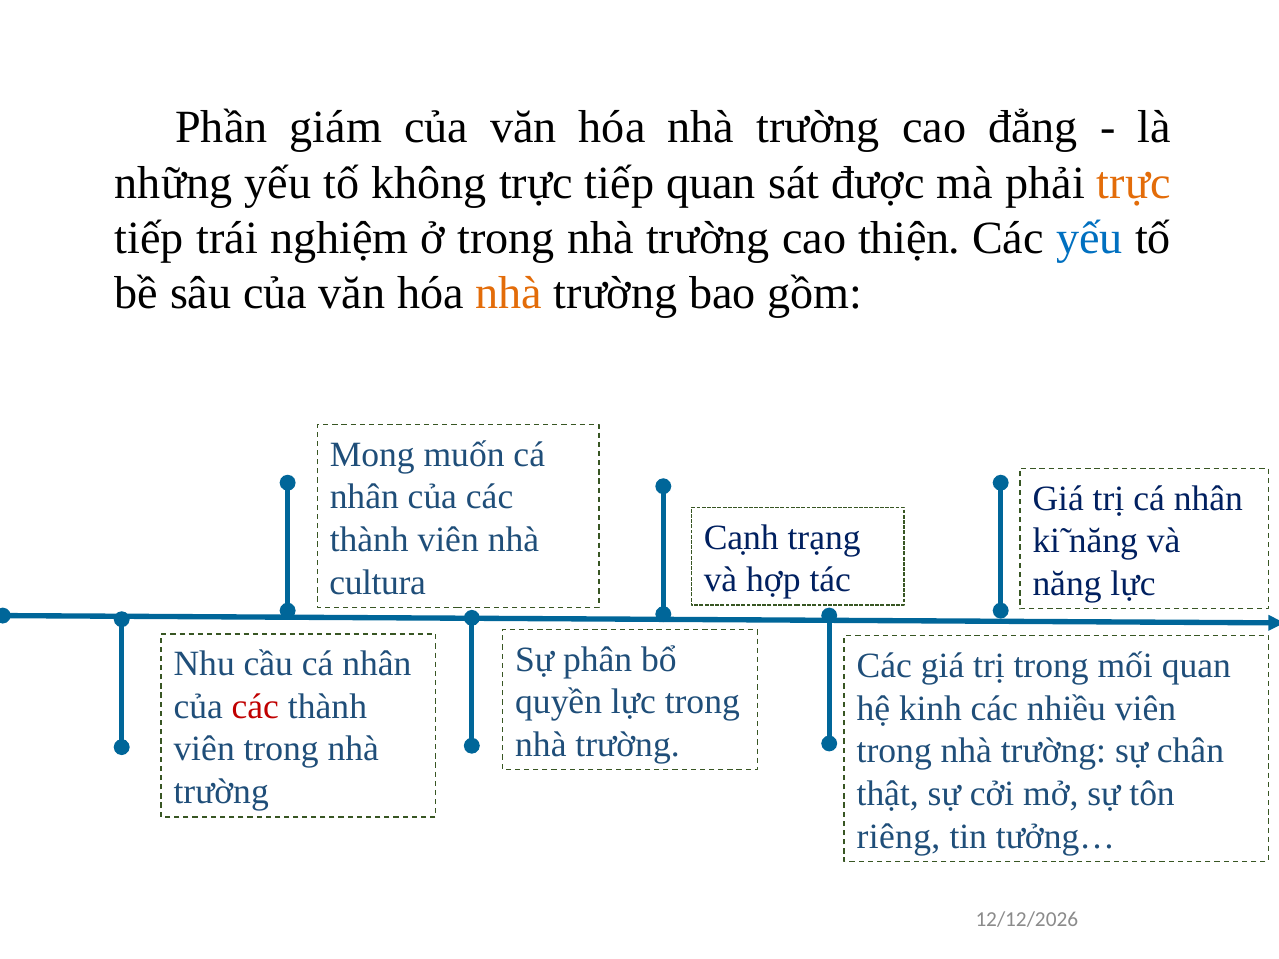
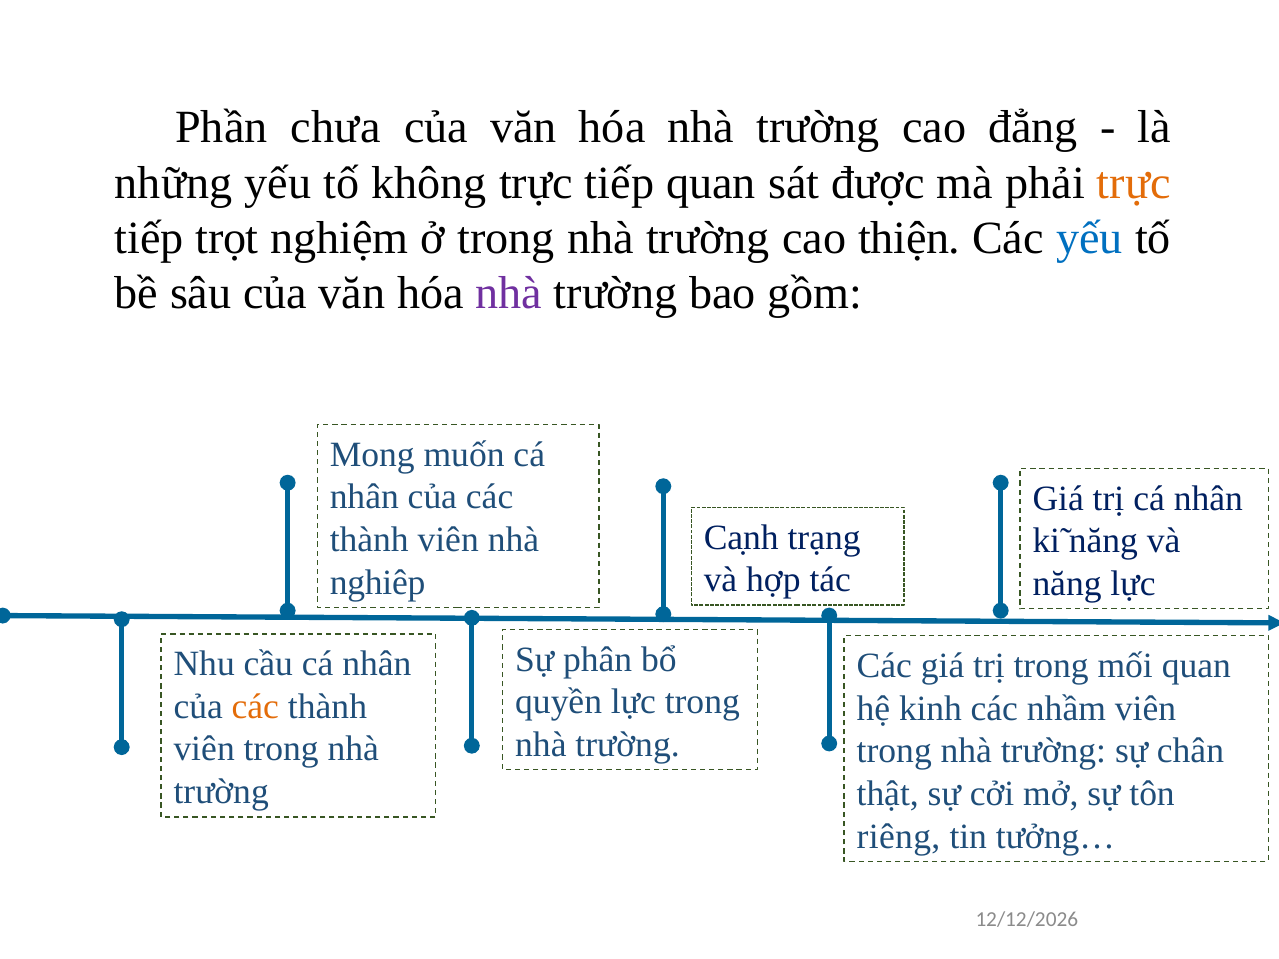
giám: giám -> chưa
trái: trái -> trọt
nhà at (509, 294) colour: orange -> purple
cultura: cultura -> nghiêp
các at (255, 707) colour: red -> orange
nhiều: nhiều -> nhầm
